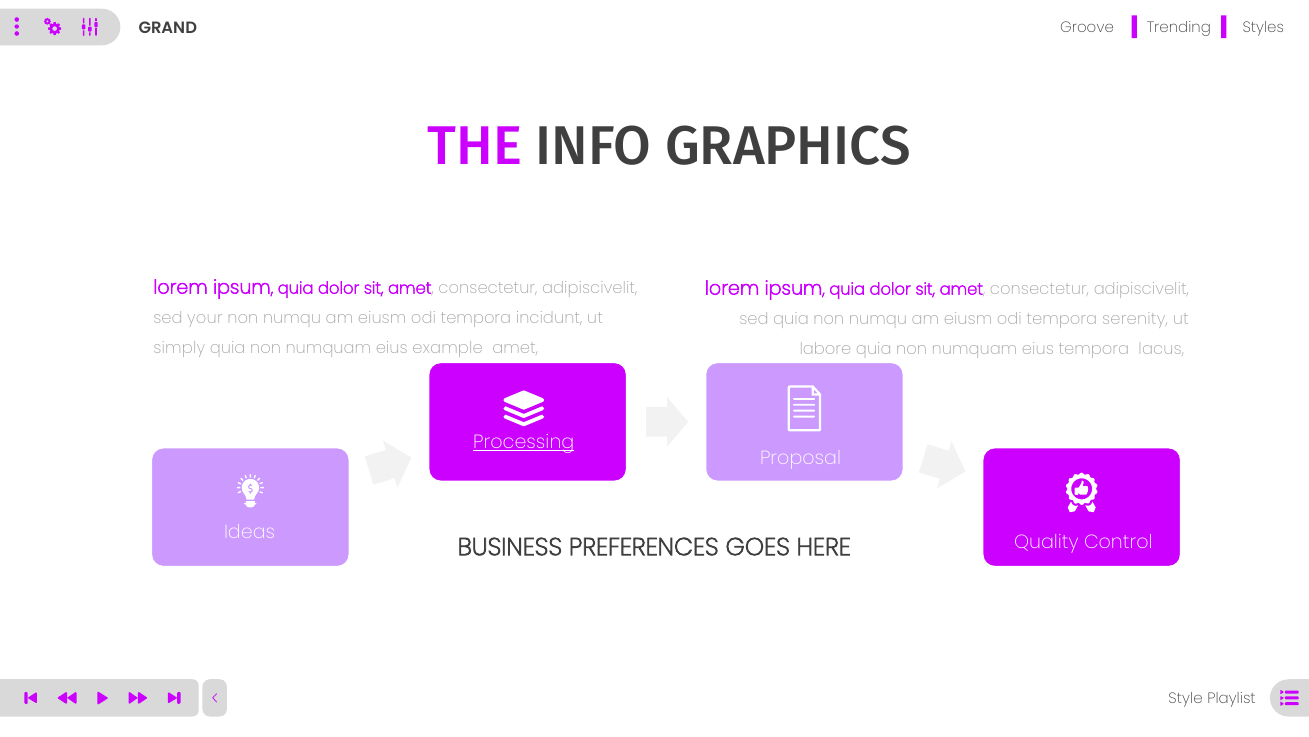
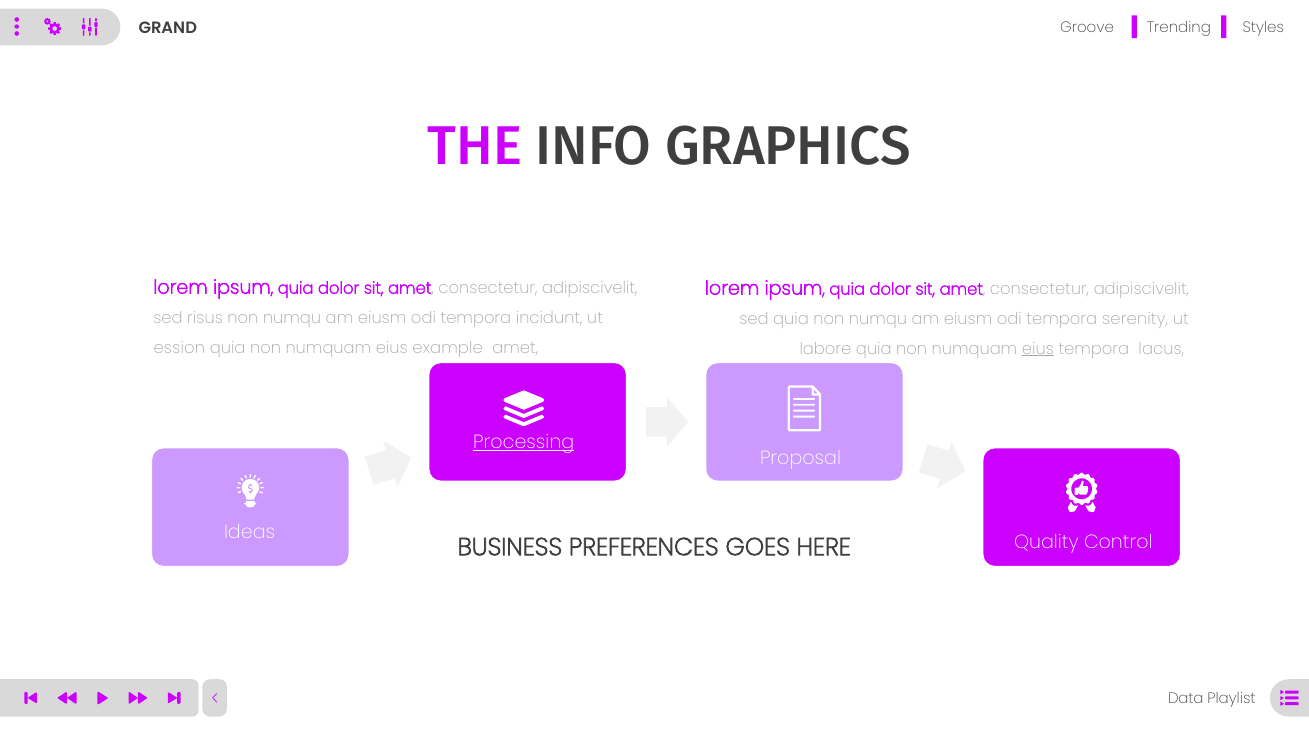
your: your -> risus
simply: simply -> ession
eius at (1038, 348) underline: none -> present
Style: Style -> Data
